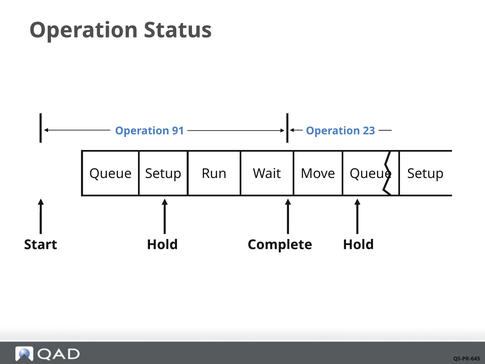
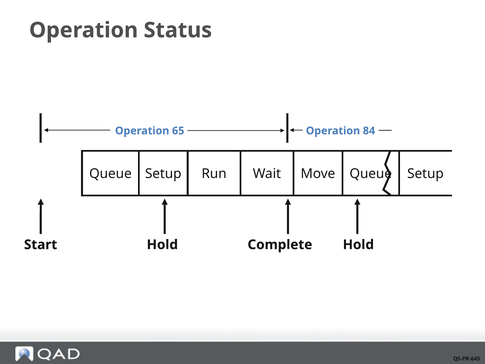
91: 91 -> 65
23: 23 -> 84
